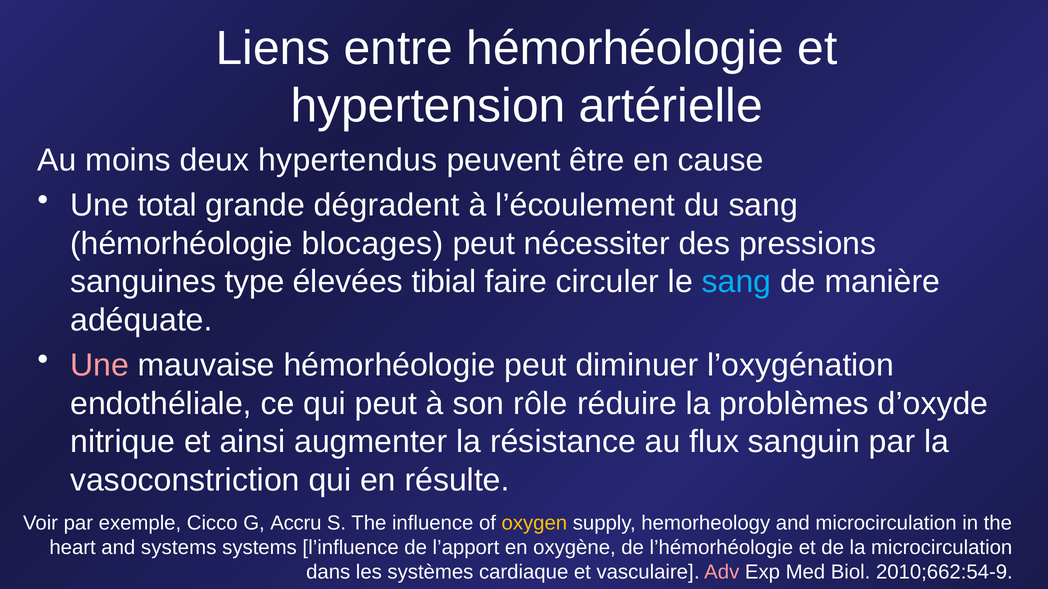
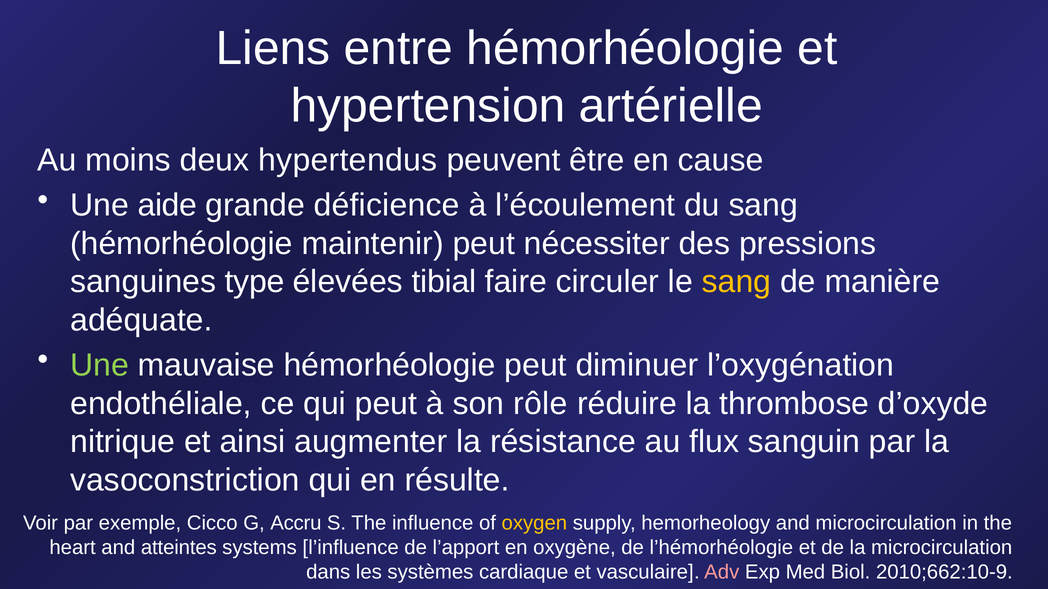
total: total -> aide
dégradent: dégradent -> déficience
blocages: blocages -> maintenir
sang at (736, 282) colour: light blue -> yellow
Une at (100, 365) colour: pink -> light green
problèmes: problèmes -> thrombose
and systems: systems -> atteintes
2010;662:54-9: 2010;662:54-9 -> 2010;662:10-9
